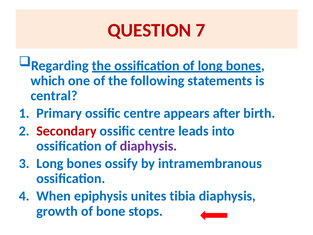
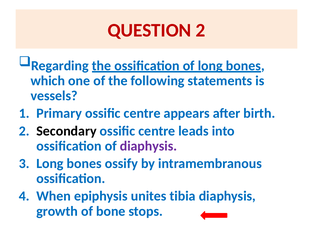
QUESTION 7: 7 -> 2
central: central -> vessels
Secondary colour: red -> black
